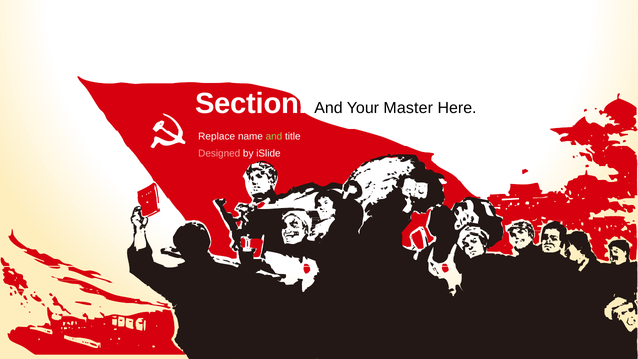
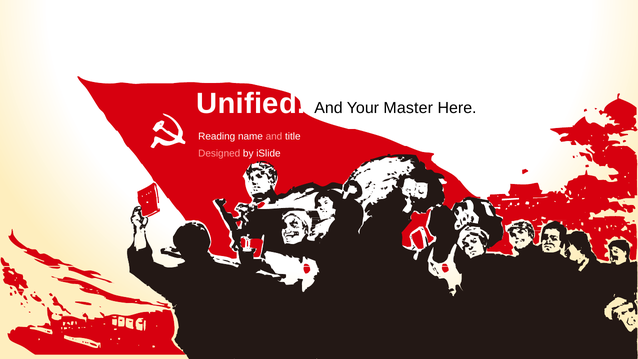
Section: Section -> Unified
Replace: Replace -> Reading
and at (274, 136) colour: light green -> pink
